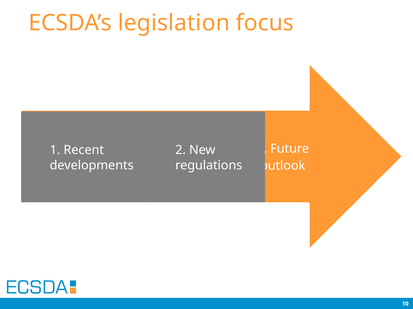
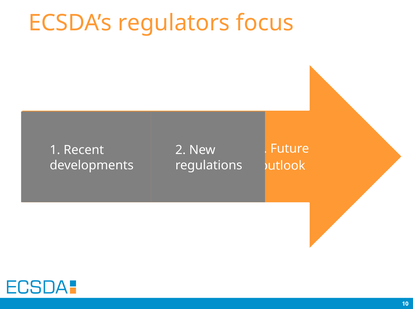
legislation: legislation -> regulators
